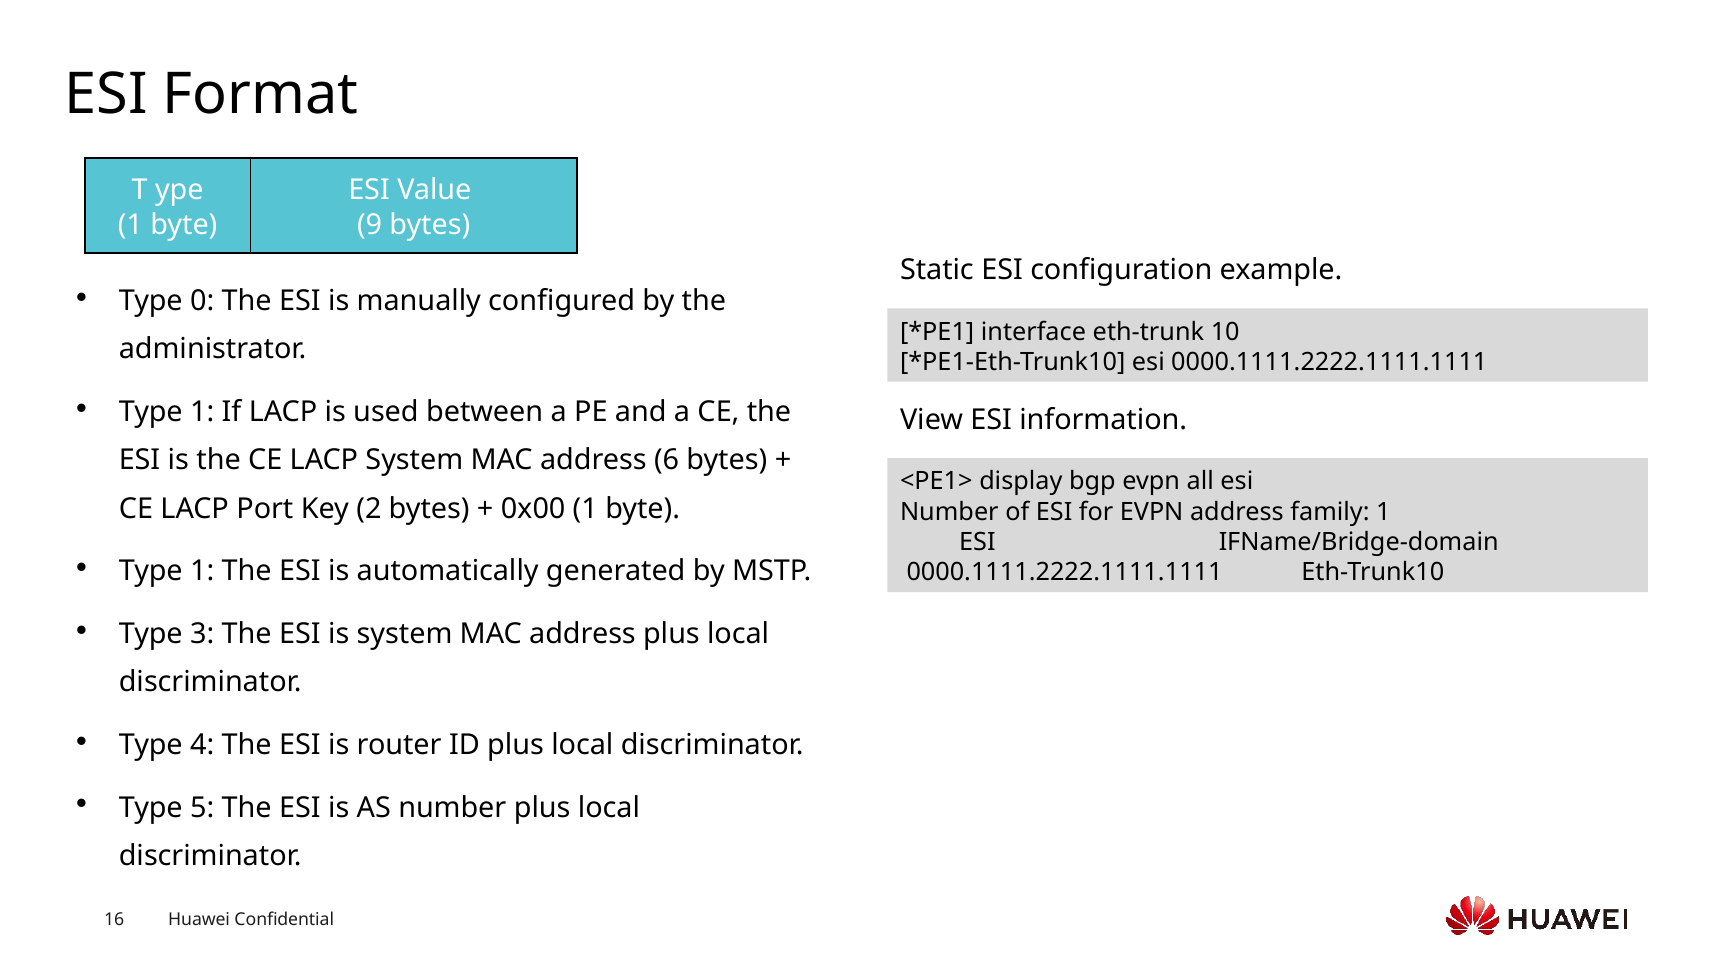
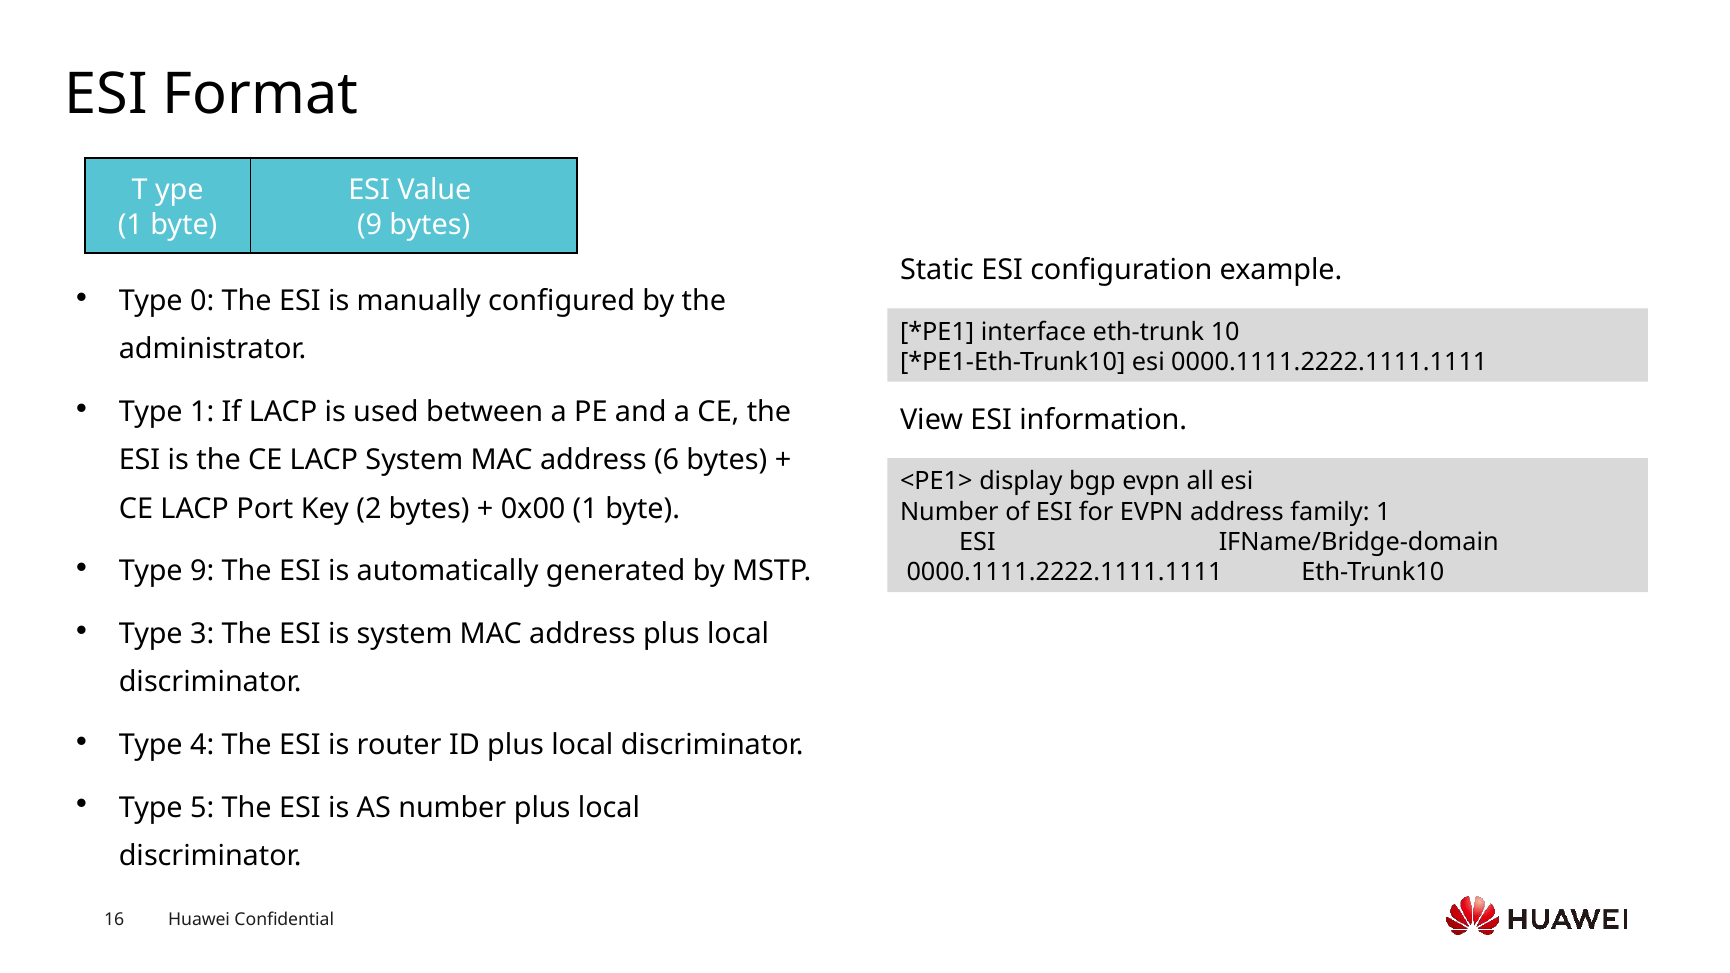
1 at (202, 571): 1 -> 9
